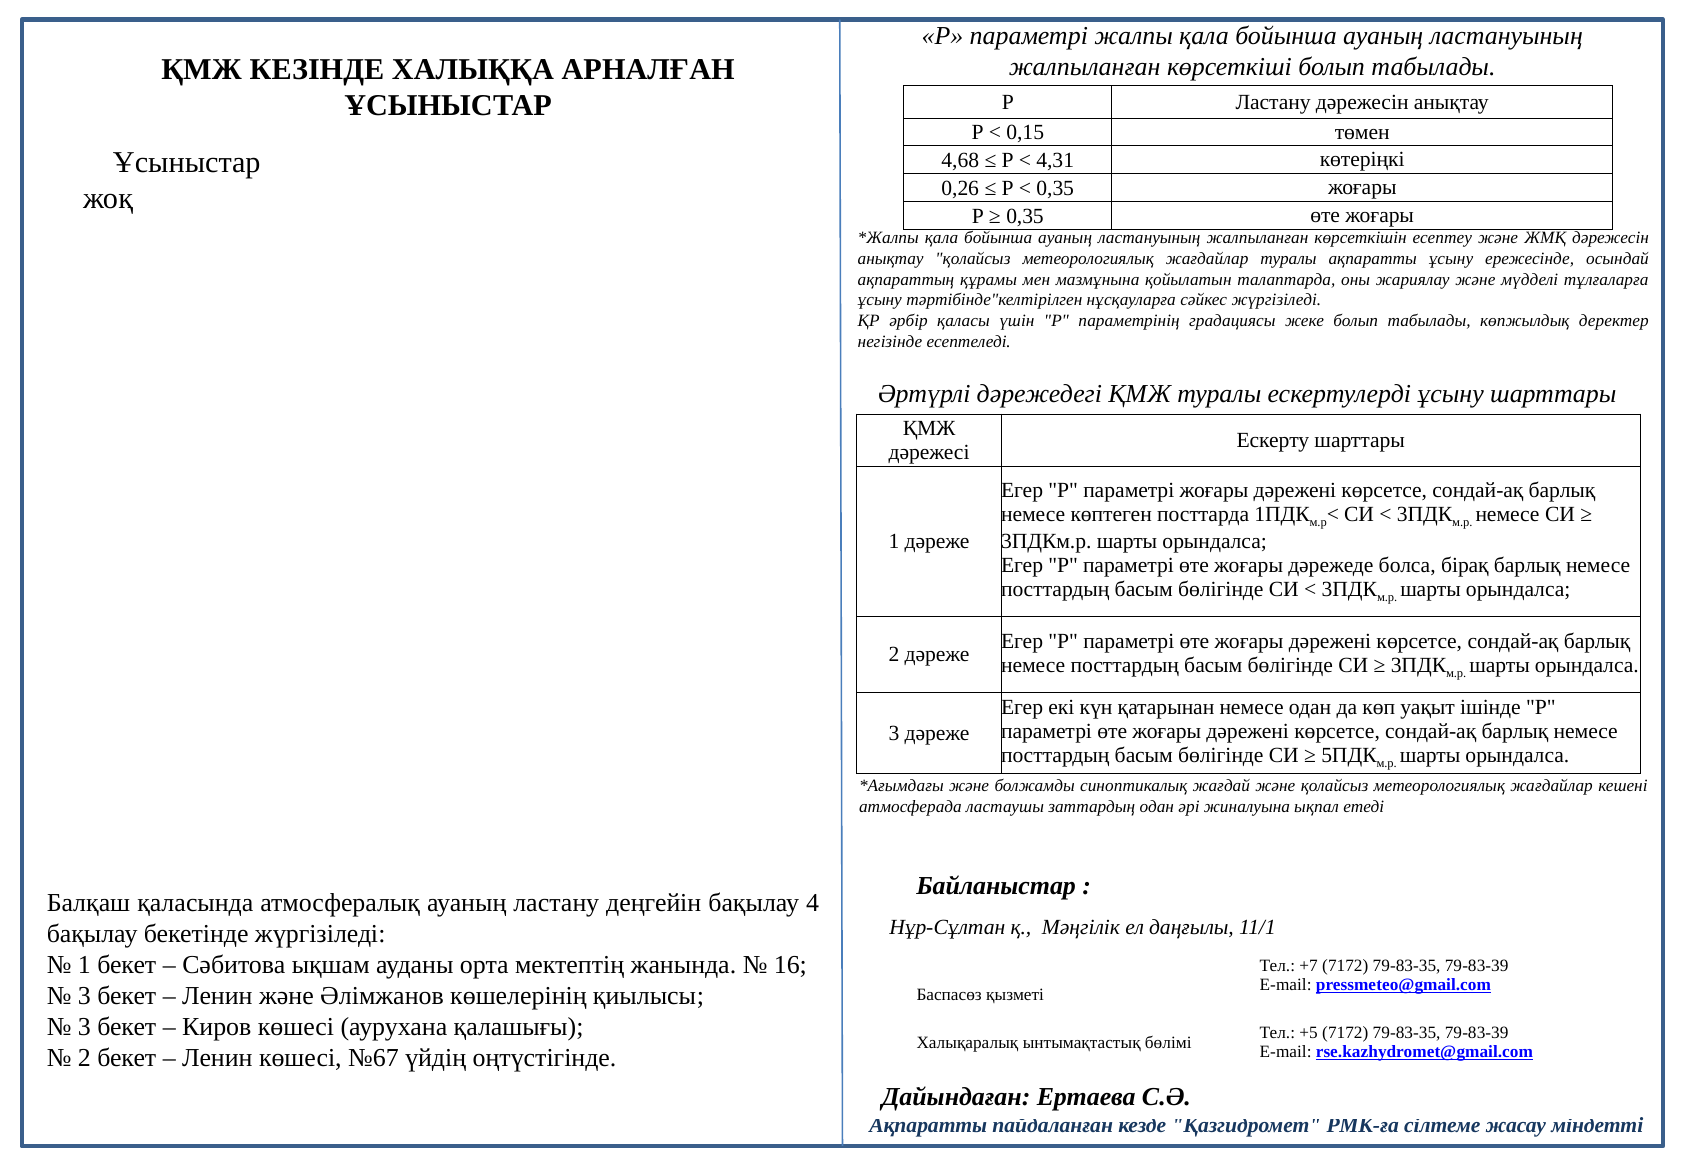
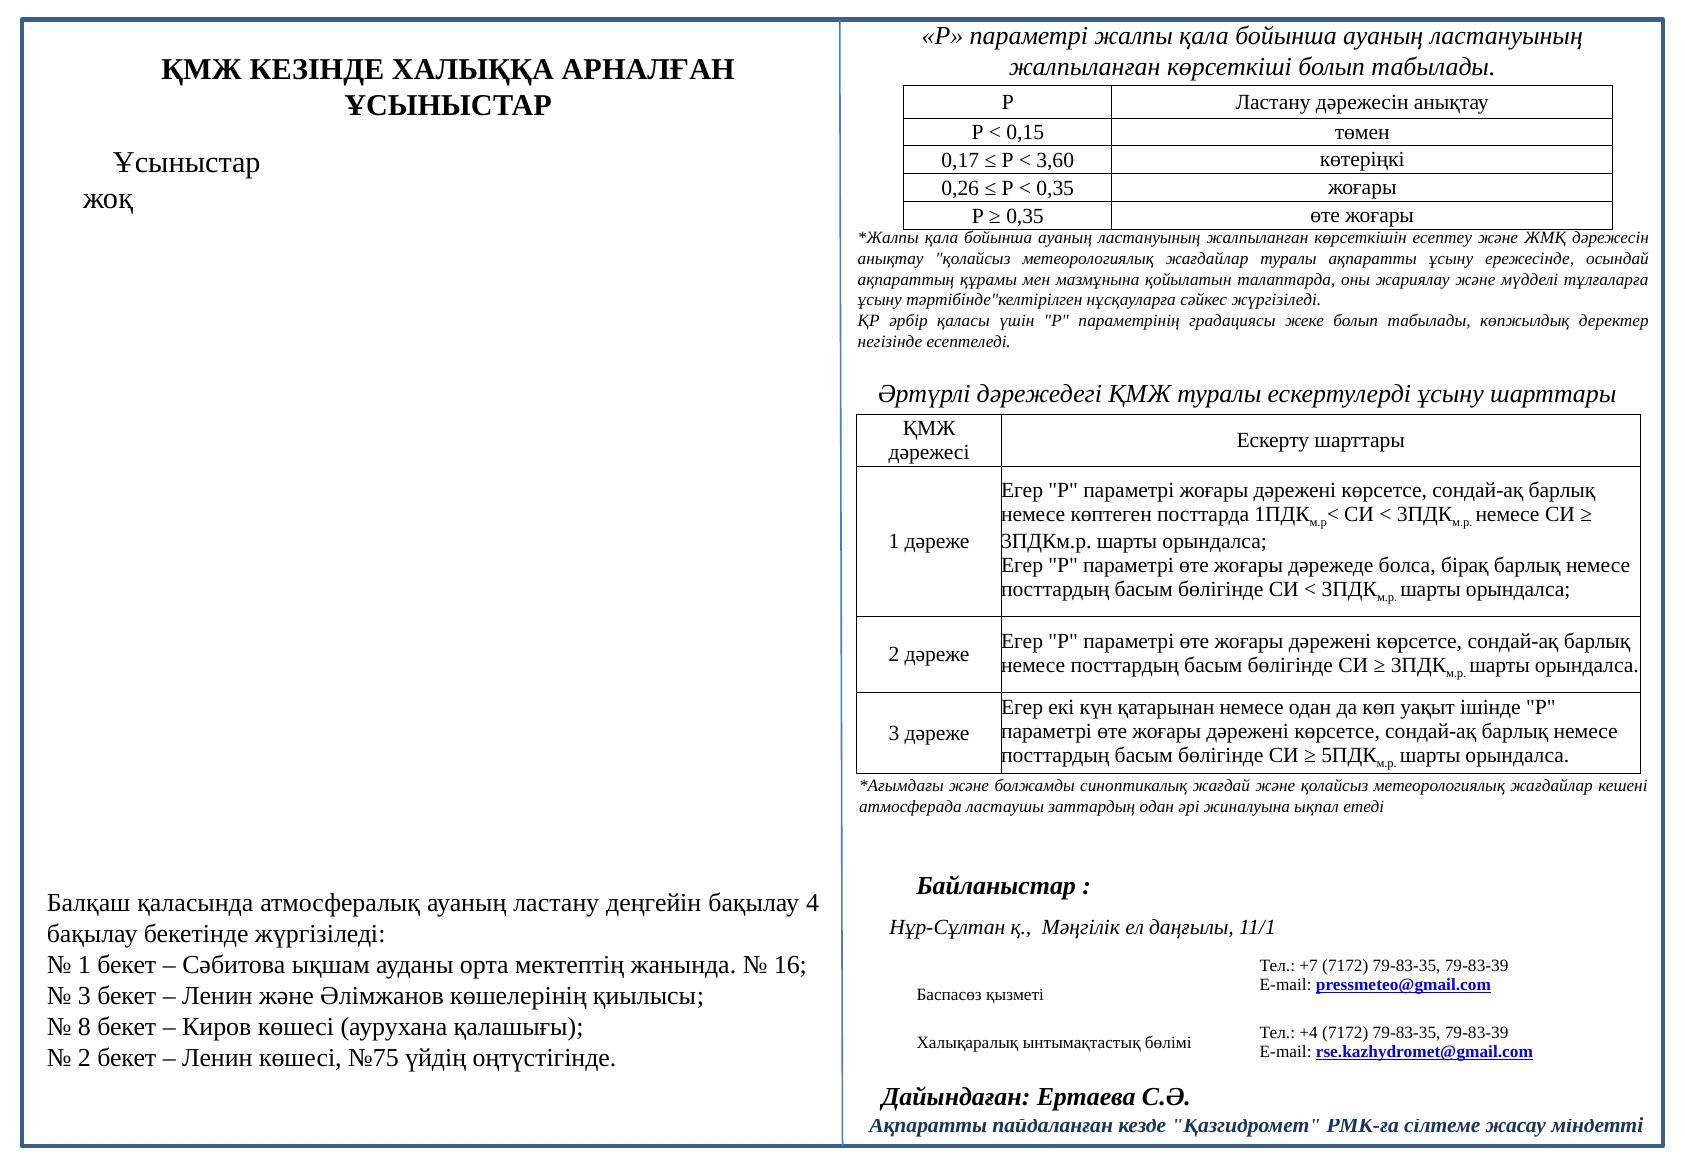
4,68: 4,68 -> 0,17
4,31: 4,31 -> 3,60
3 at (84, 1028): 3 -> 8
+5: +5 -> +4
№67: №67 -> №75
